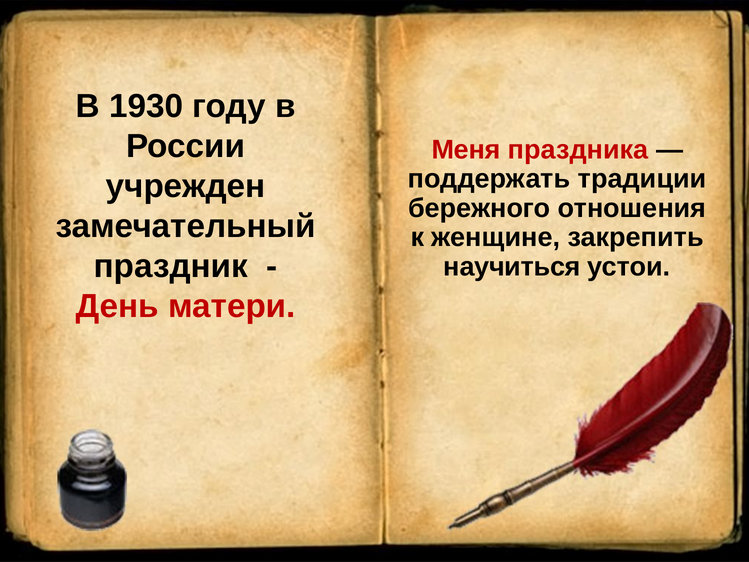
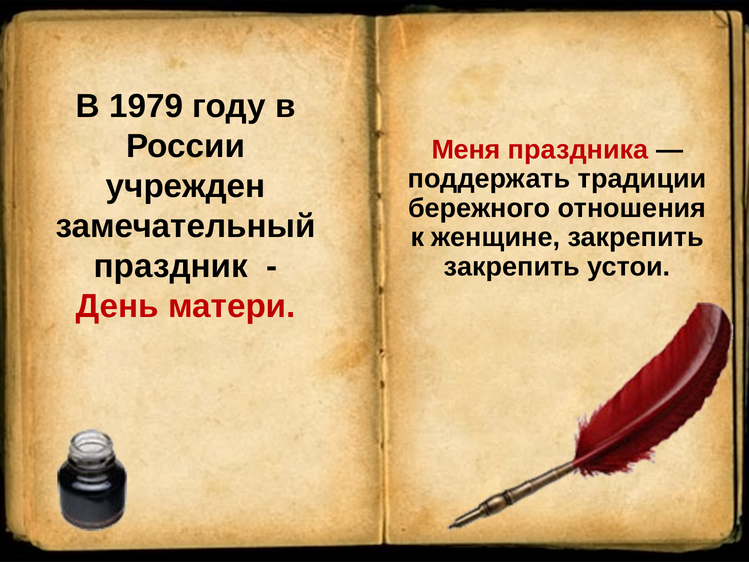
1930: 1930 -> 1979
научиться at (512, 267): научиться -> закрепить
